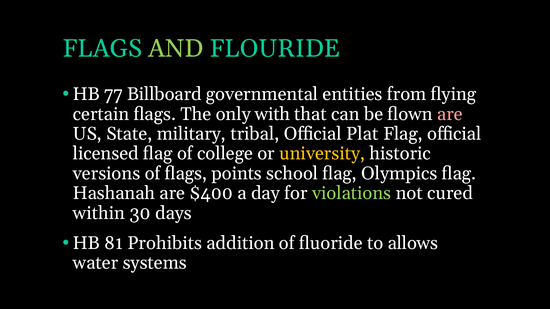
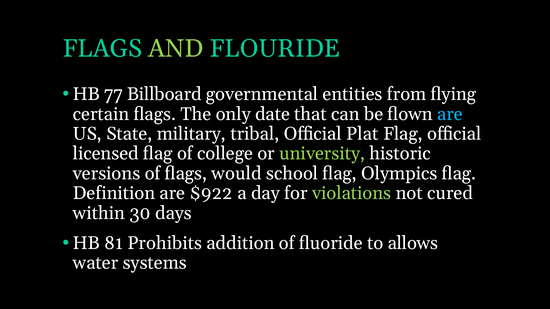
with: with -> date
are at (450, 114) colour: pink -> light blue
university colour: yellow -> light green
points: points -> would
Hashanah: Hashanah -> Definition
$400: $400 -> $922
